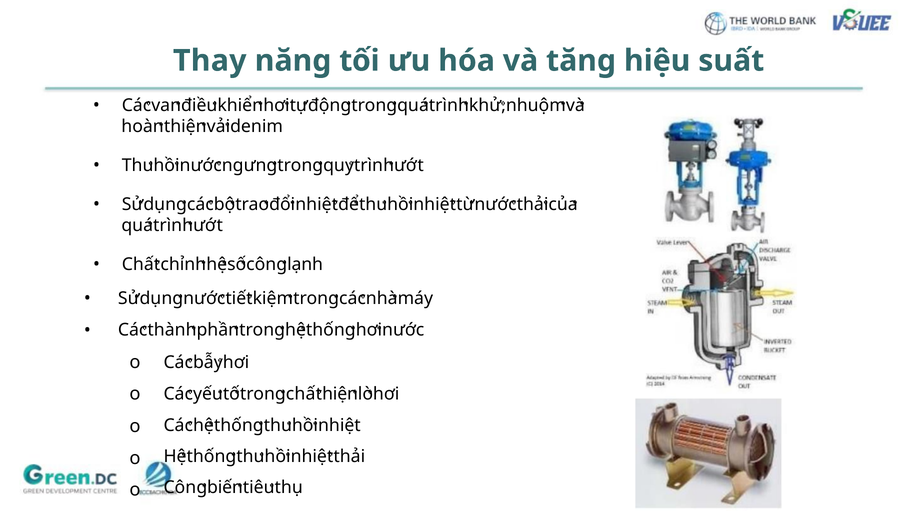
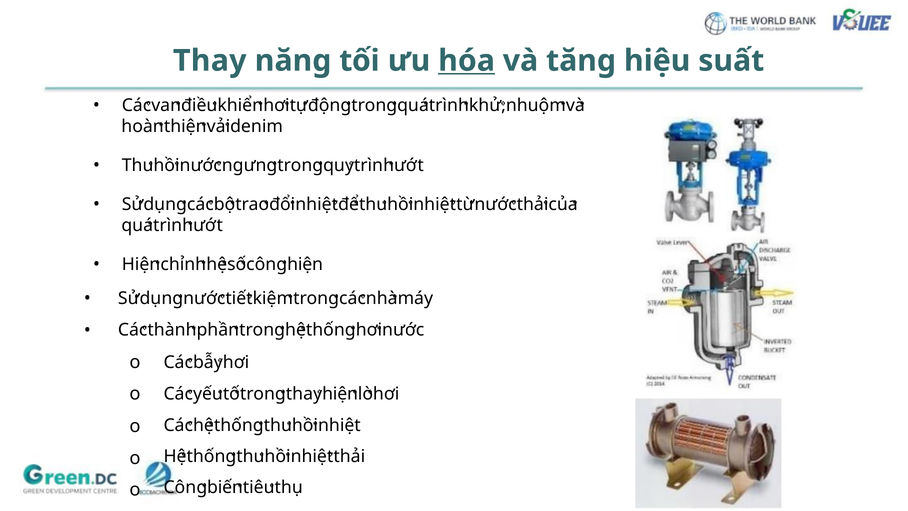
hóa underline: none -> present
Chất at (141, 264): Chất -> Hiện
lạnh at (305, 264): lạnh -> hiện
chất at (304, 394): chất -> thay
